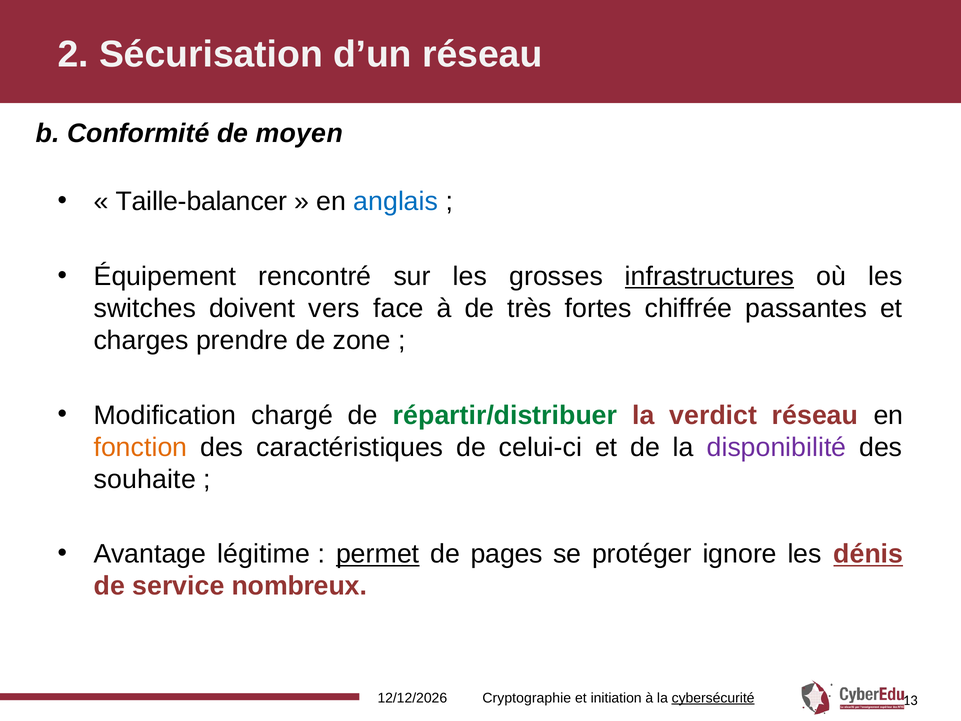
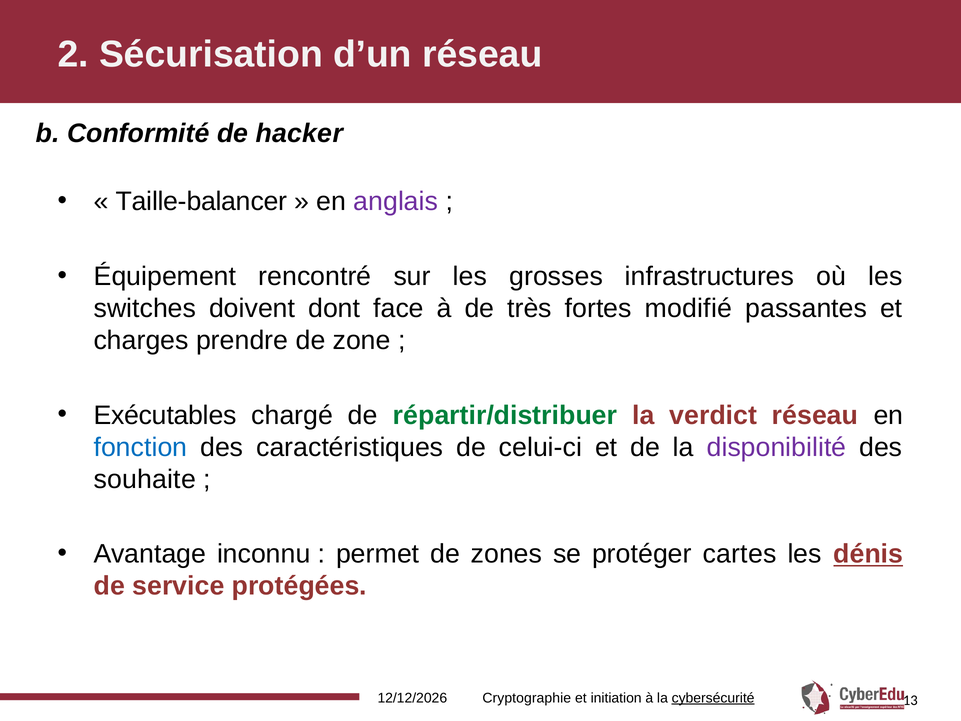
moyen: moyen -> hacker
anglais colour: blue -> purple
infrastructures underline: present -> none
vers: vers -> dont
chiffrée: chiffrée -> modifié
Modification: Modification -> Exécutables
fonction colour: orange -> blue
légitime: légitime -> inconnu
permet underline: present -> none
pages: pages -> zones
ignore: ignore -> cartes
nombreux: nombreux -> protégées
